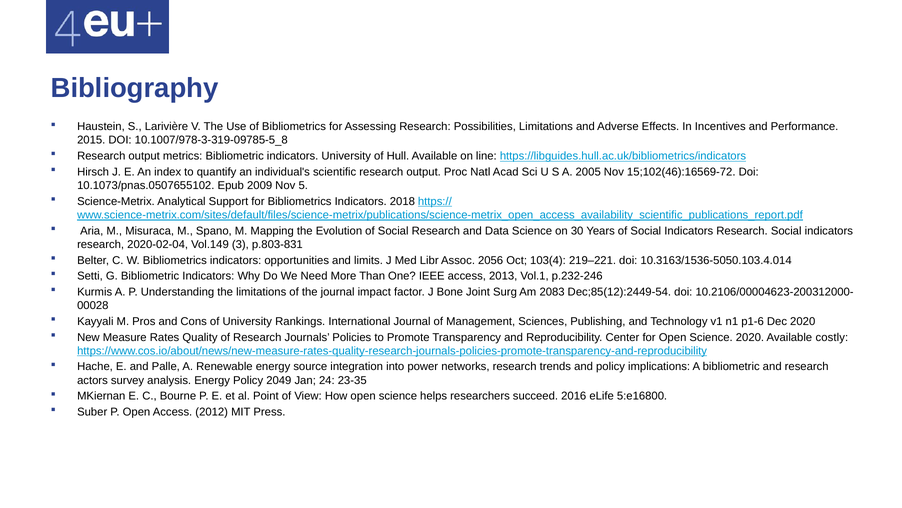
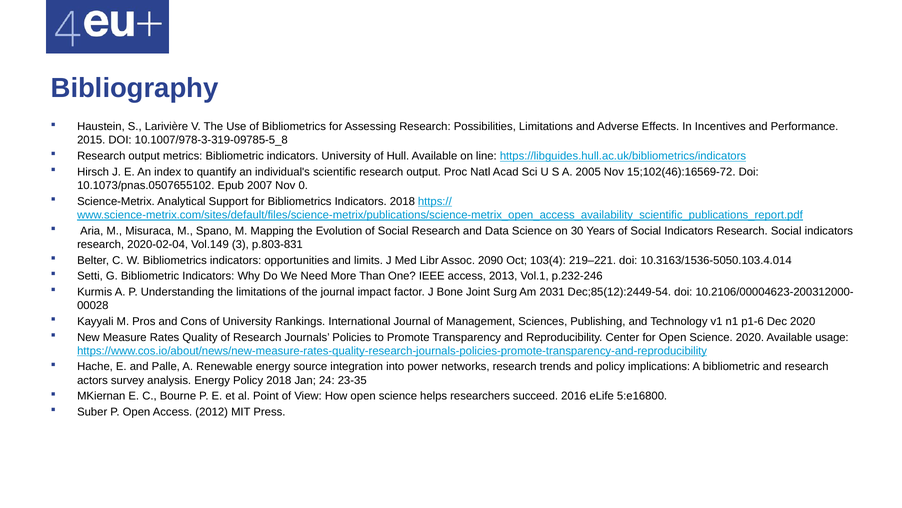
2009: 2009 -> 2007
5: 5 -> 0
2056: 2056 -> 2090
2083: 2083 -> 2031
costly: costly -> usage
Policy 2049: 2049 -> 2018
